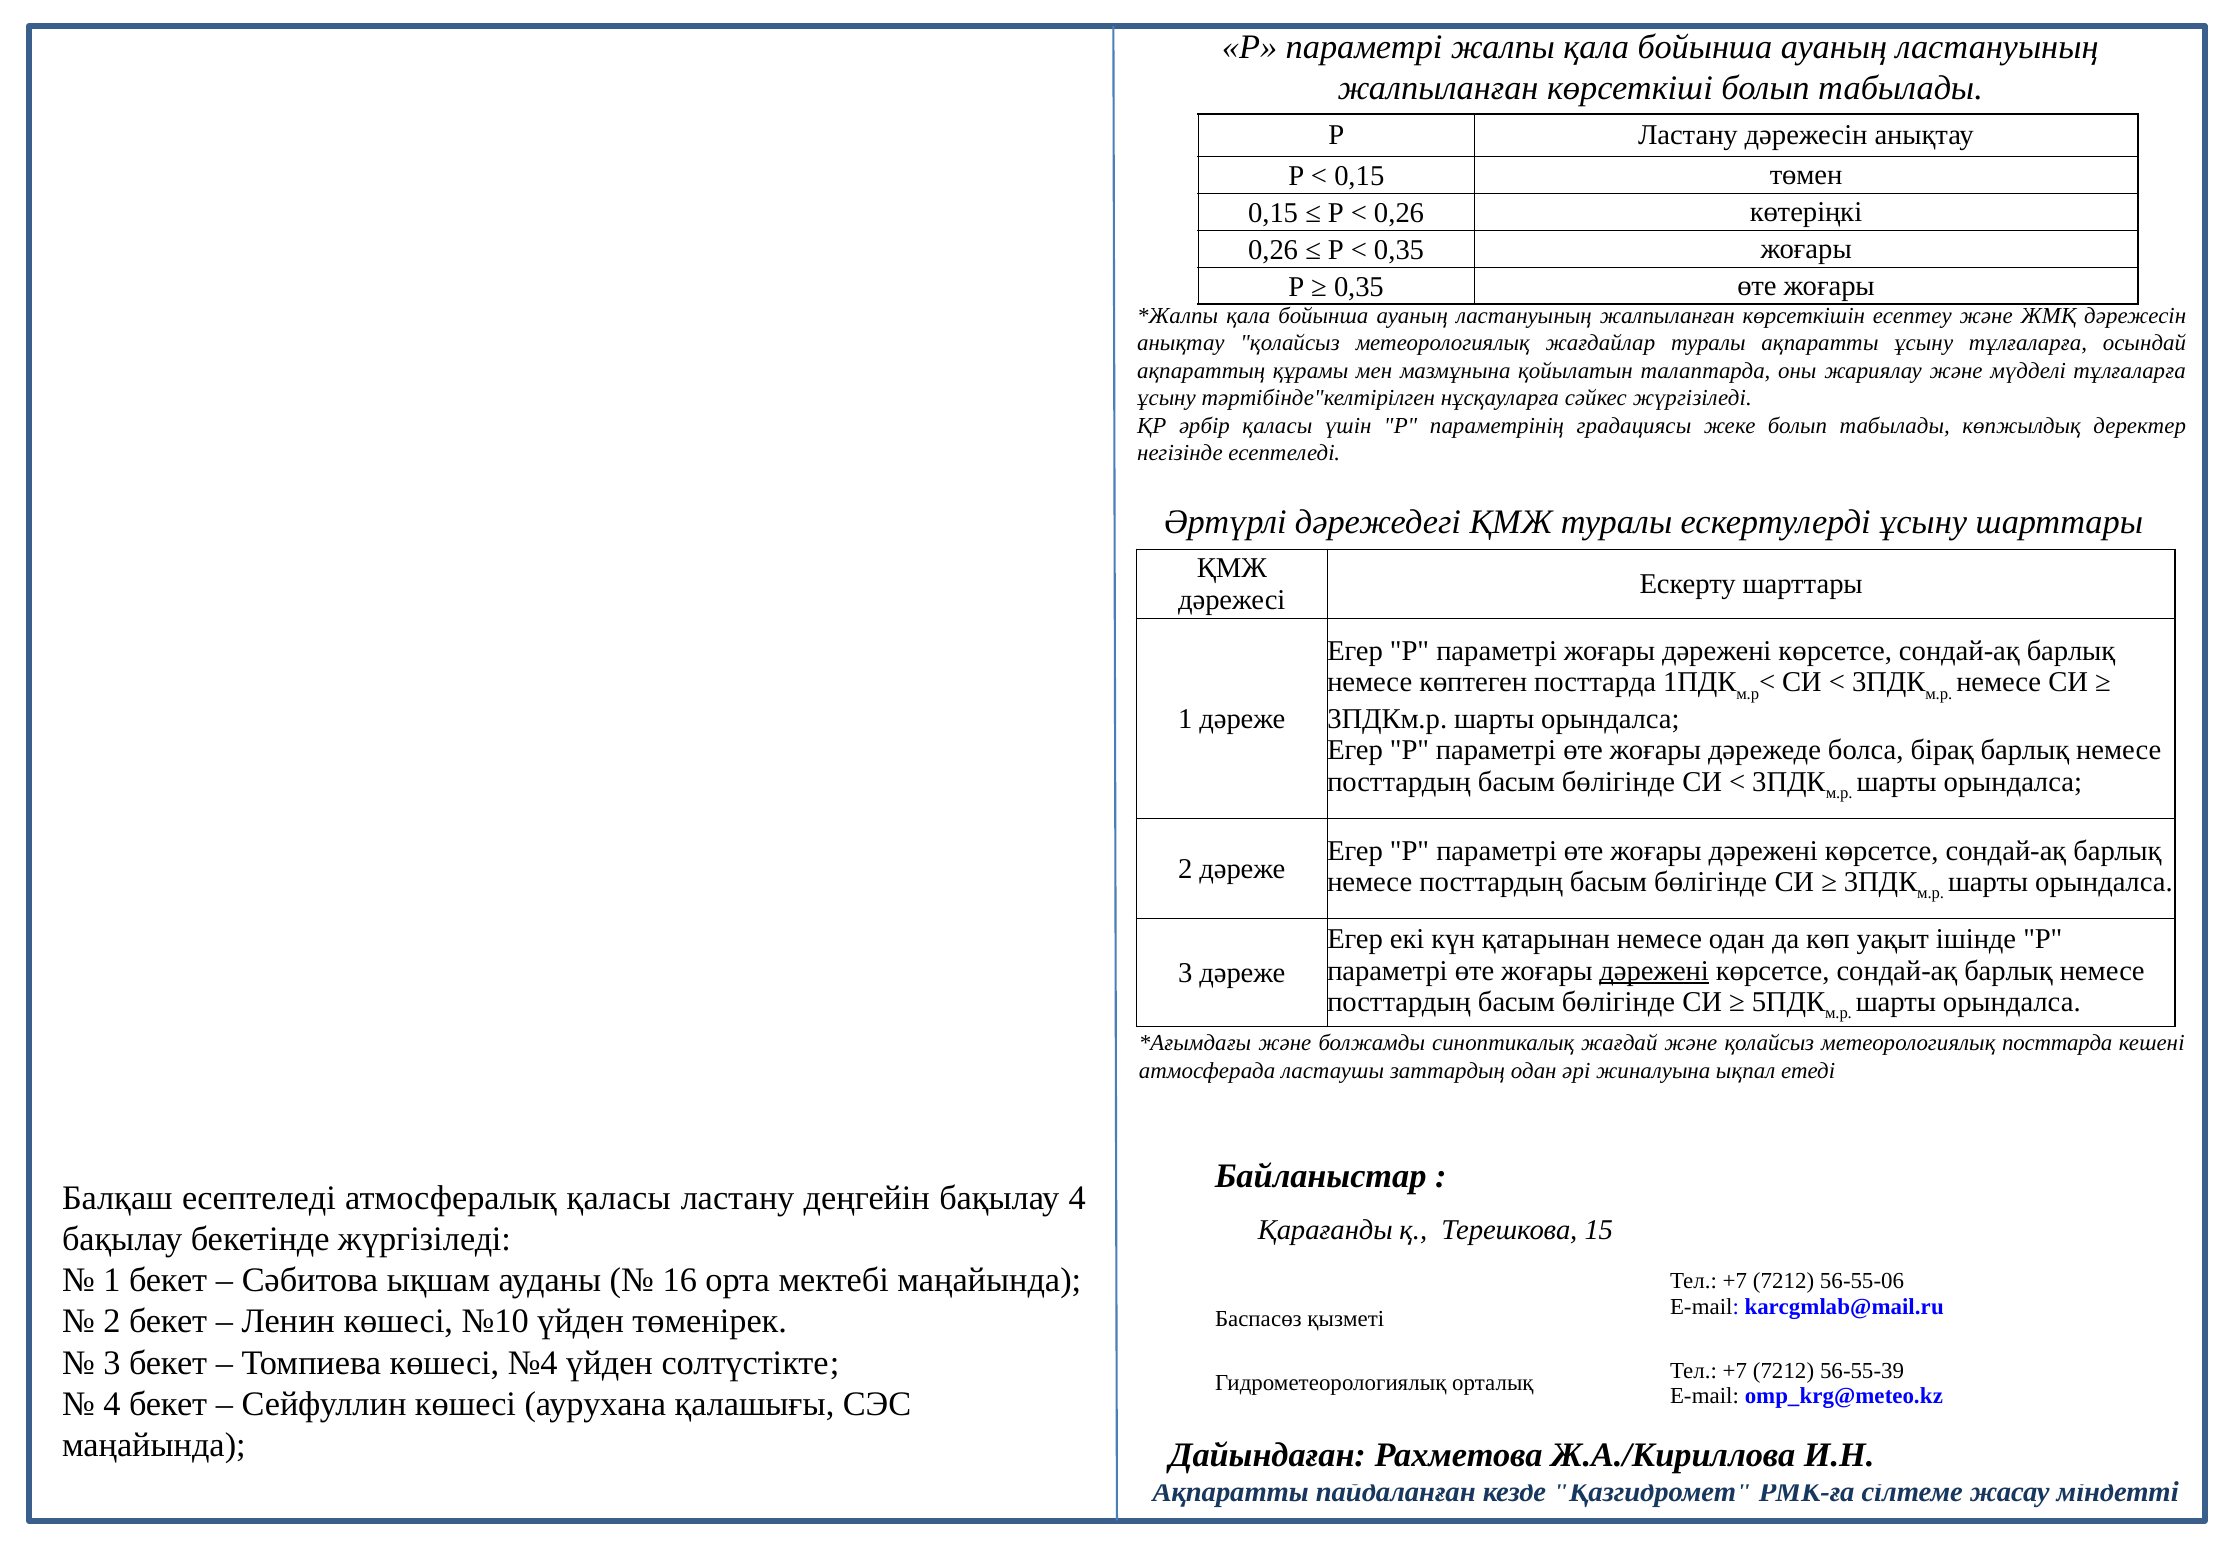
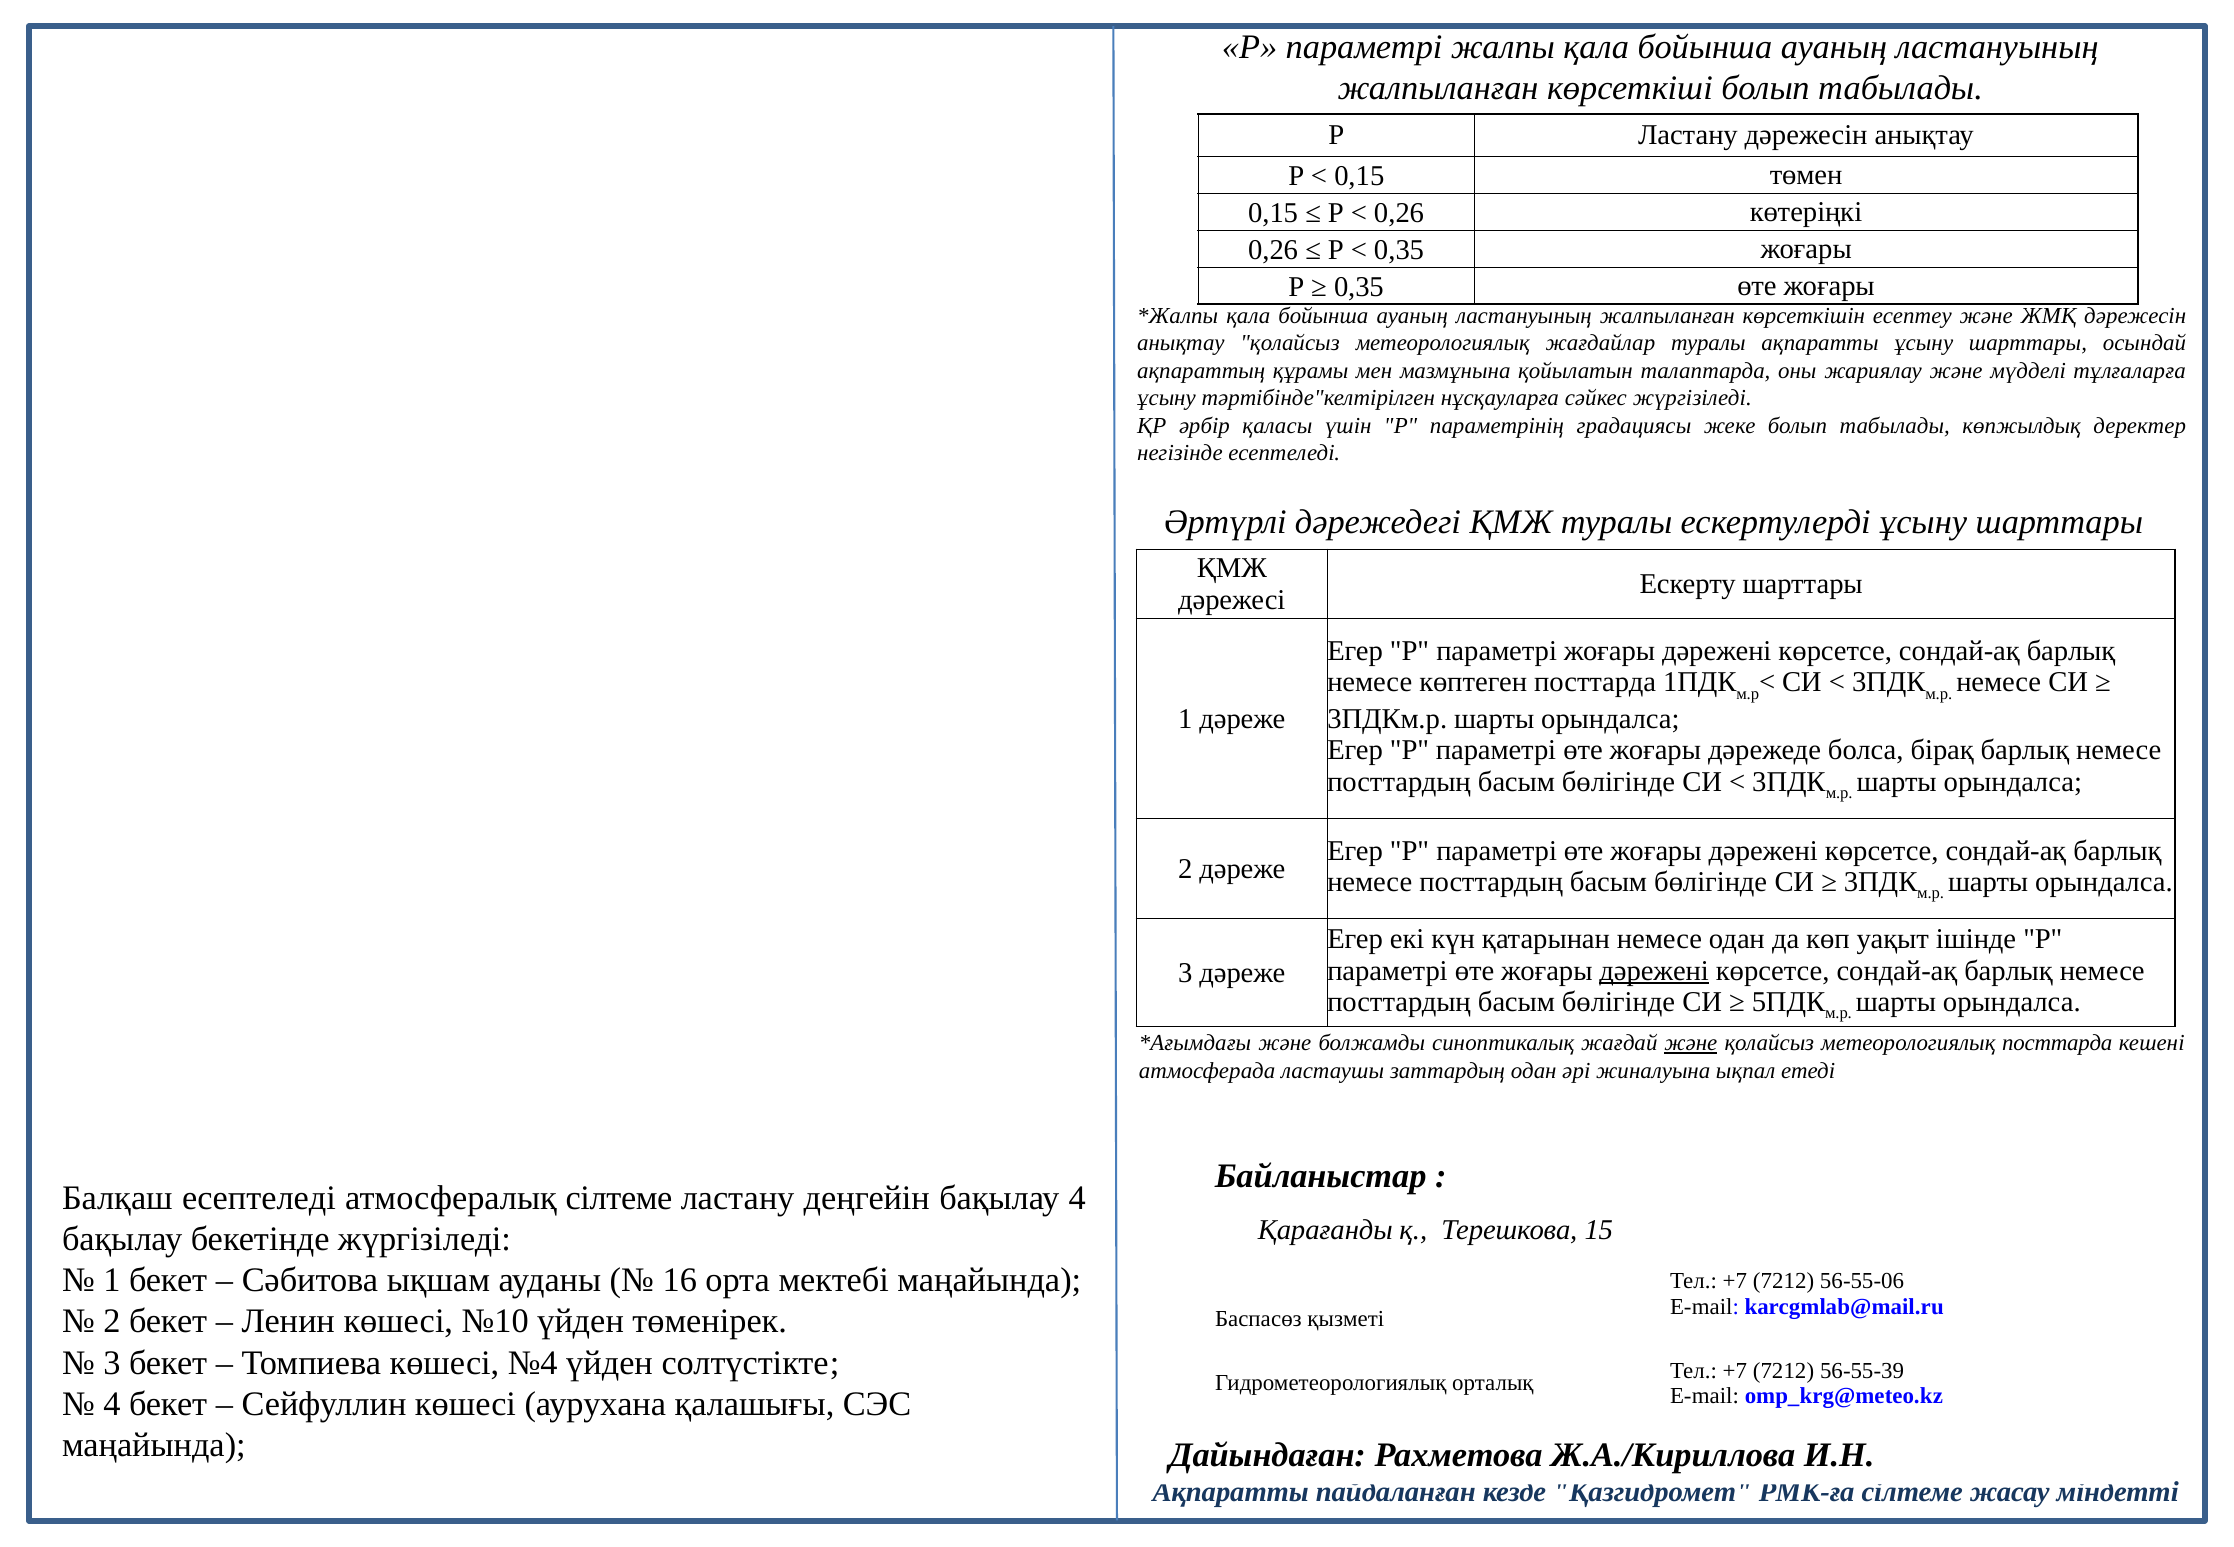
ақпаратты ұсыну тұлғаларға: тұлғаларға -> шарттары
және at (1691, 1043) underline: none -> present
атмосфералық қаласы: қаласы -> сілтеме
